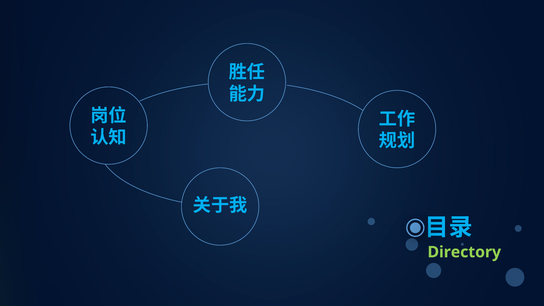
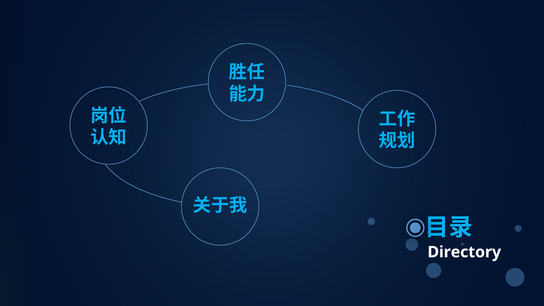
Directory colour: light green -> white
